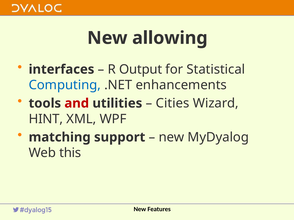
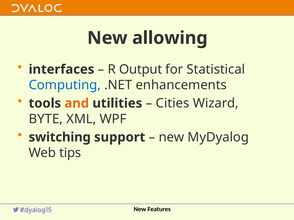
and colour: red -> orange
HINT: HINT -> BYTE
matching: matching -> switching
this: this -> tips
